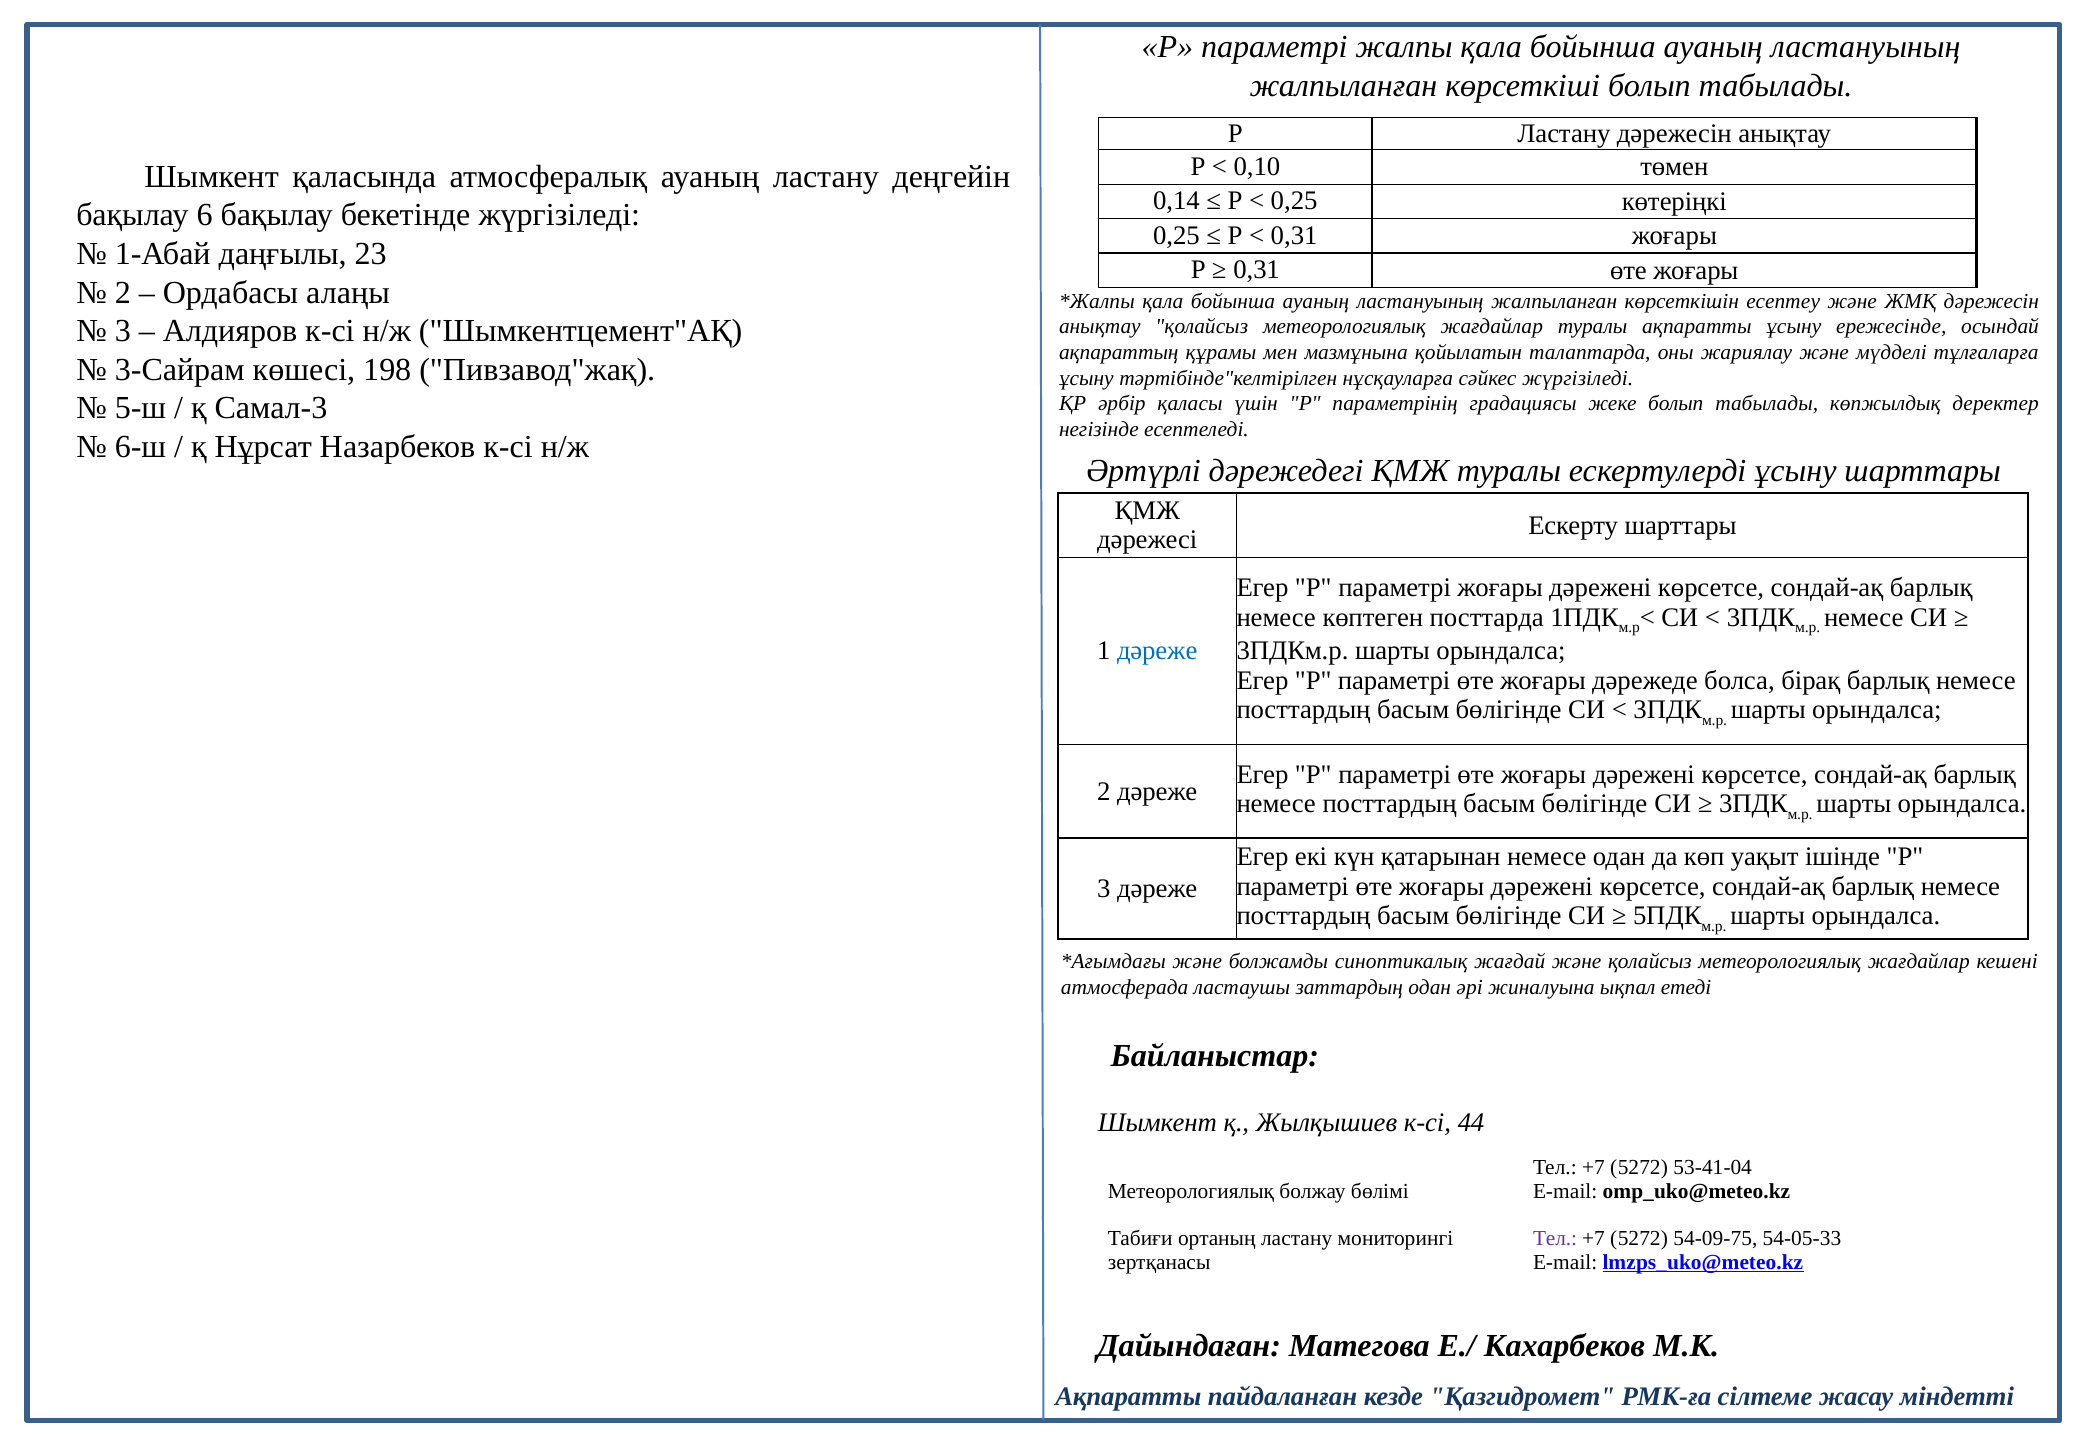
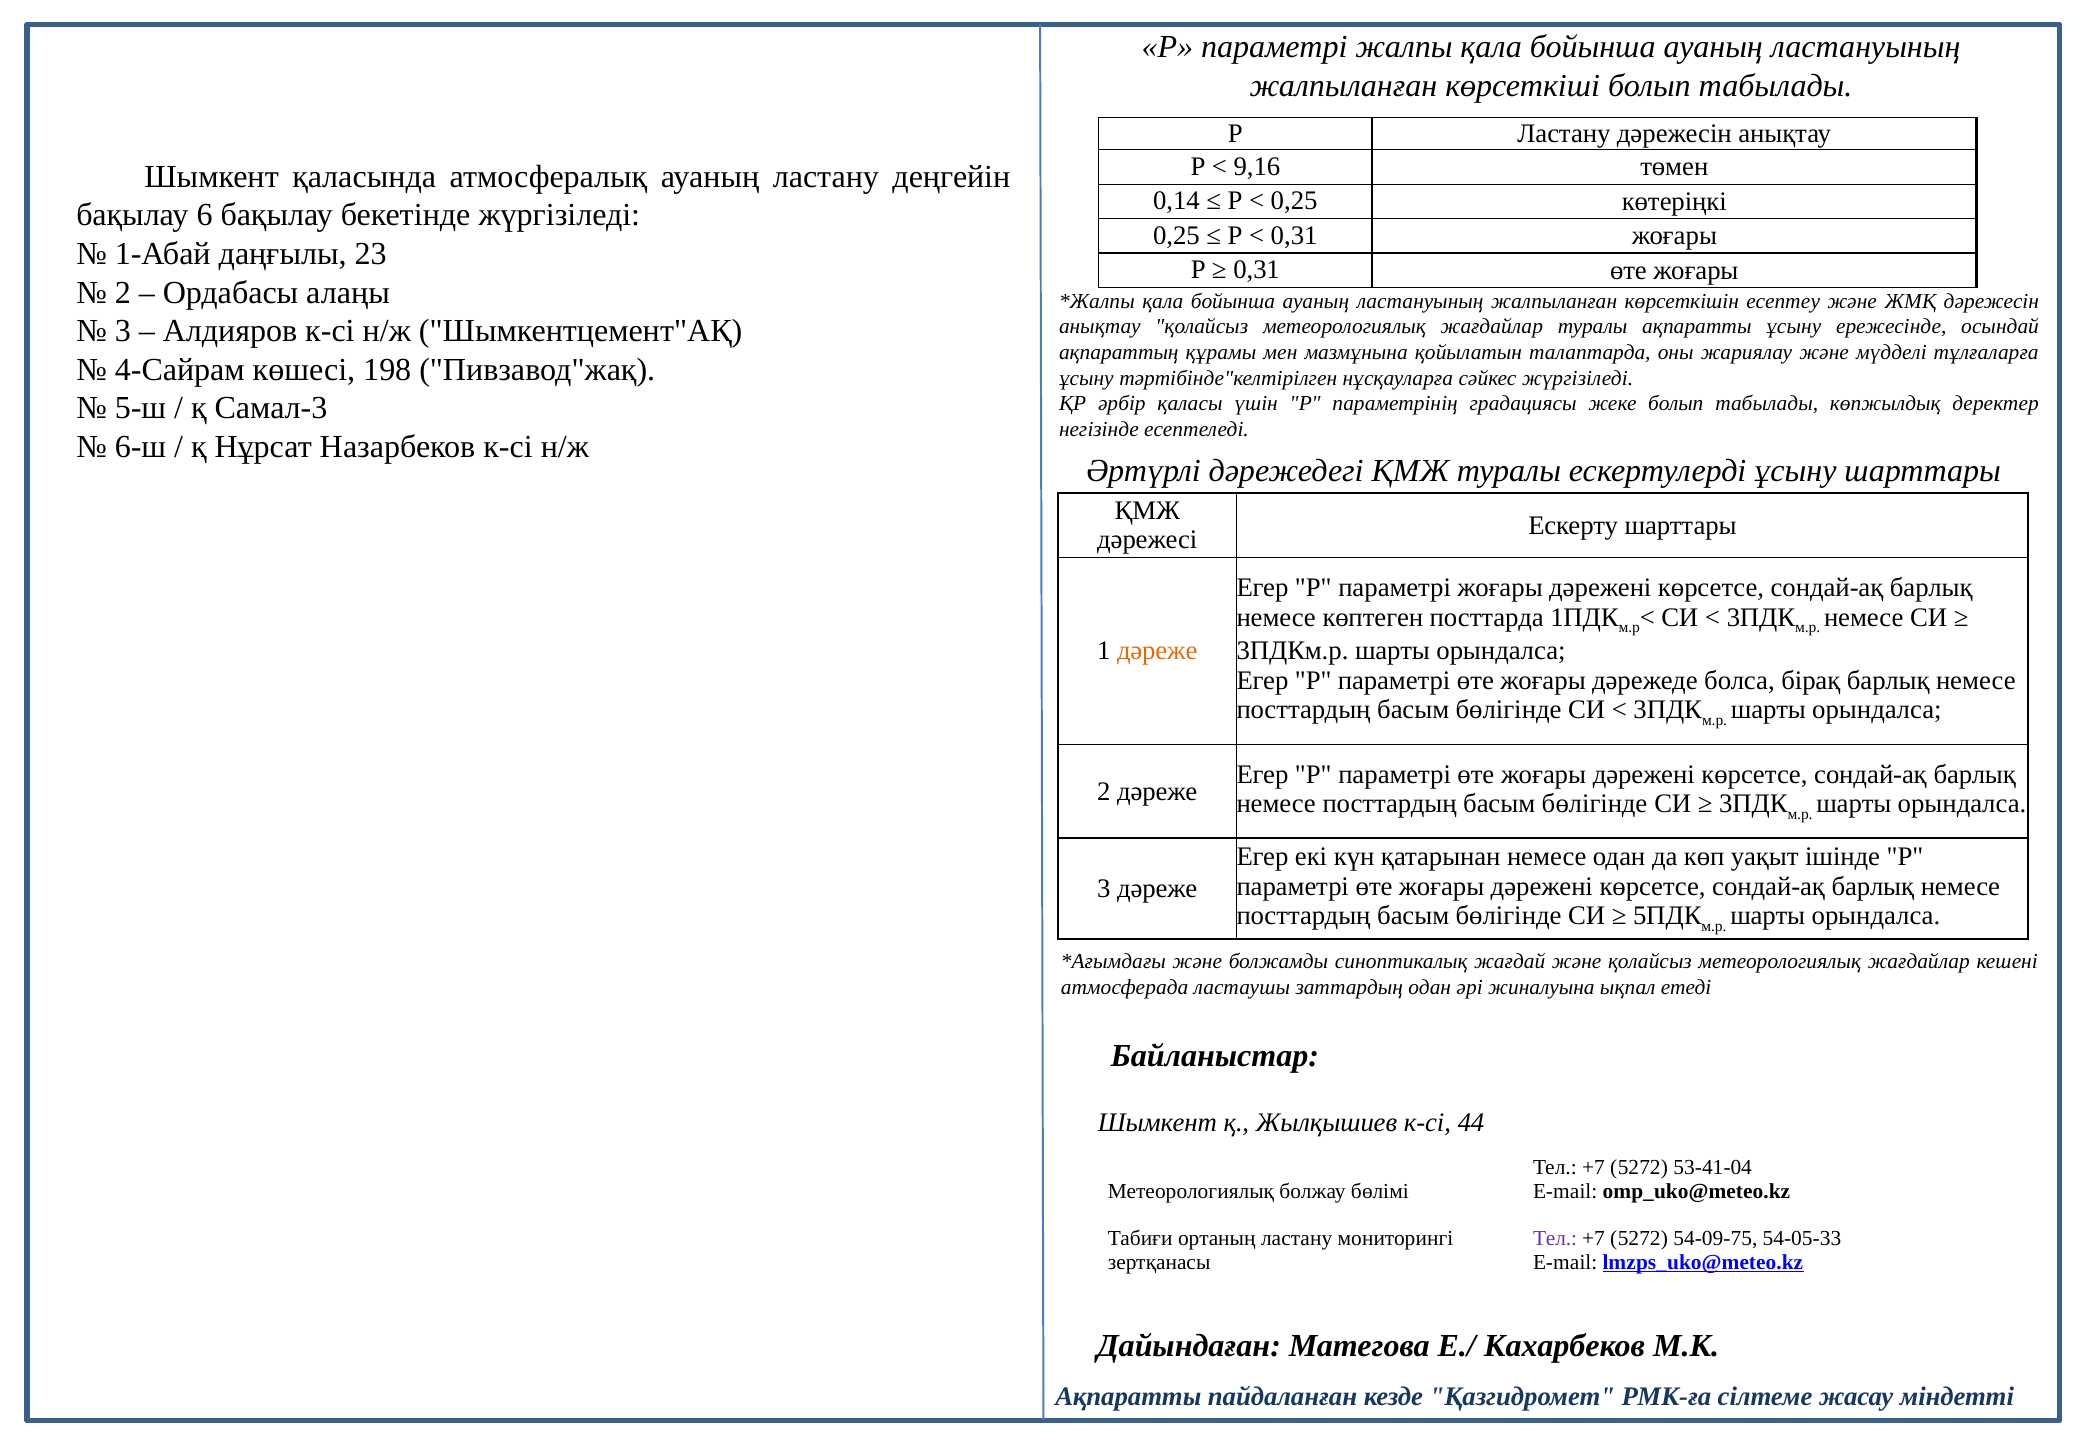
0,10: 0,10 -> 9,16
3-Сайрам: 3-Сайрам -> 4-Сайрам
дәреже at (1157, 651) colour: blue -> orange
